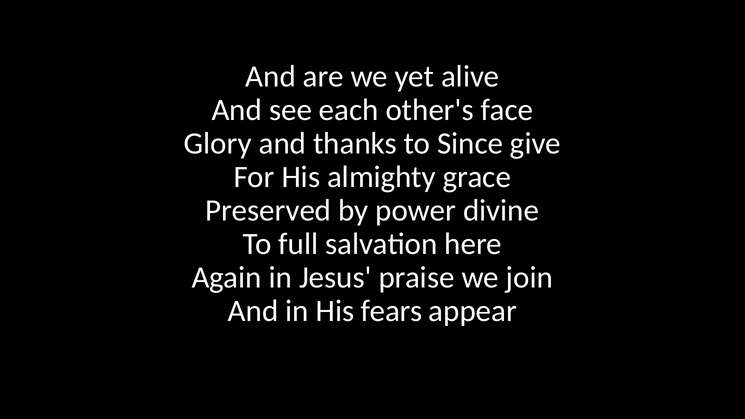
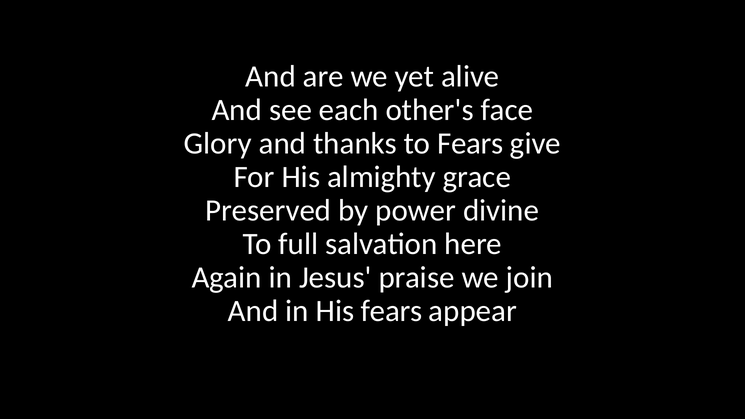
to Since: Since -> Fears
